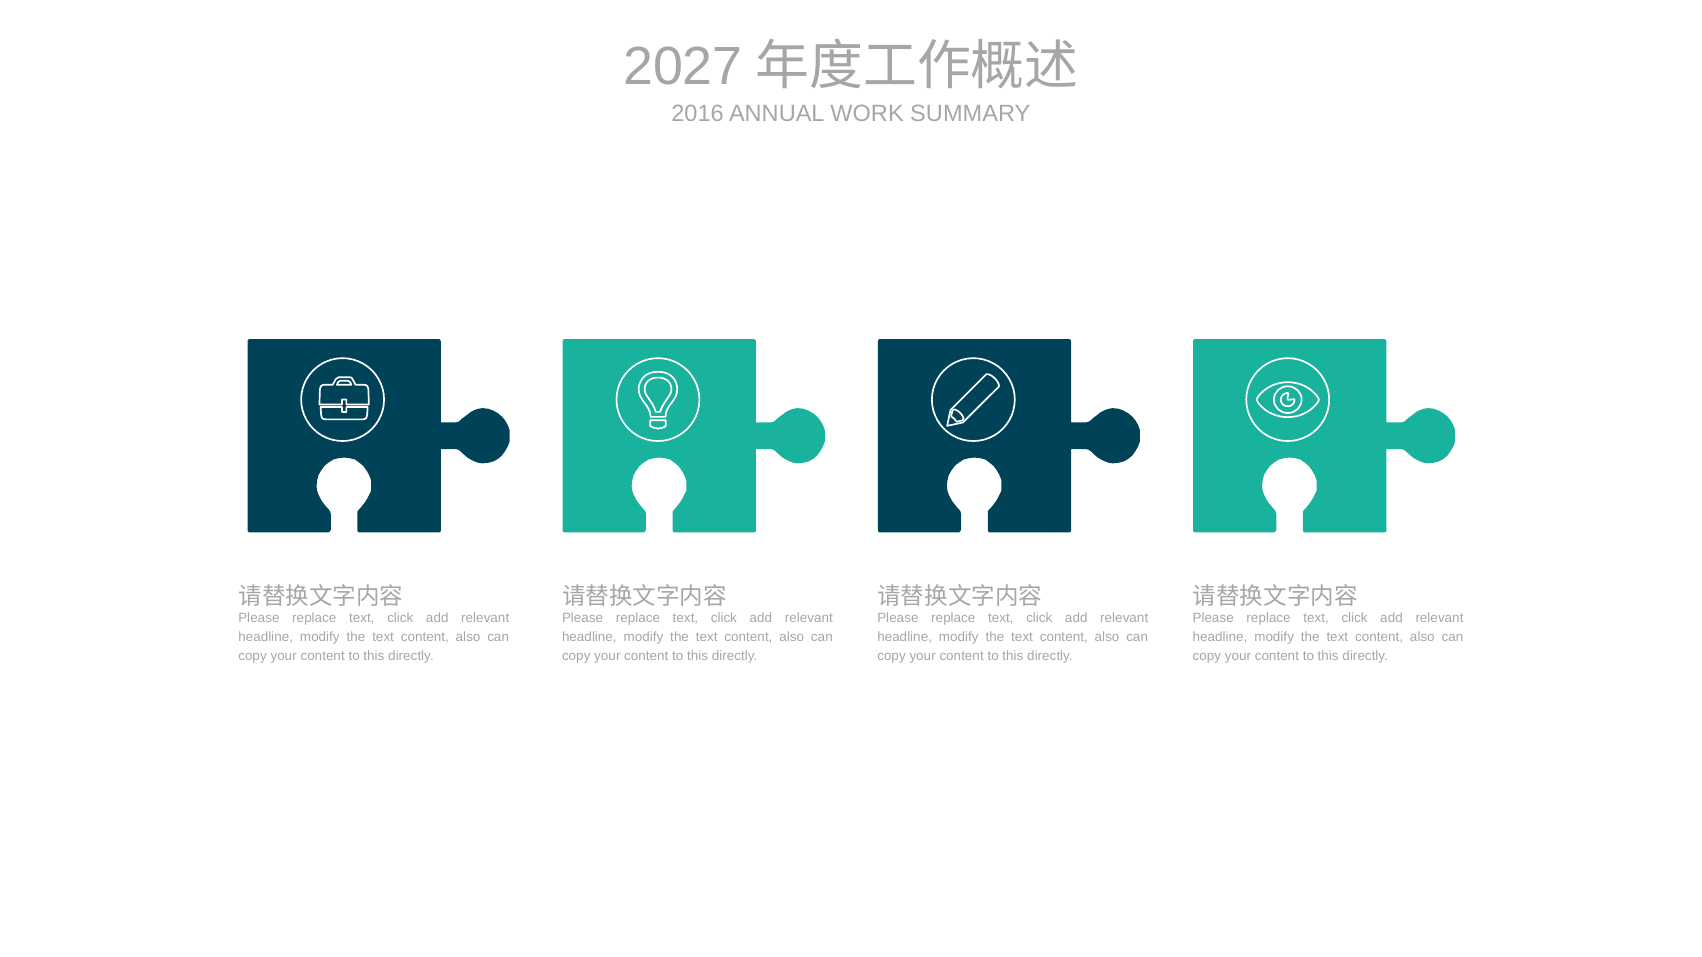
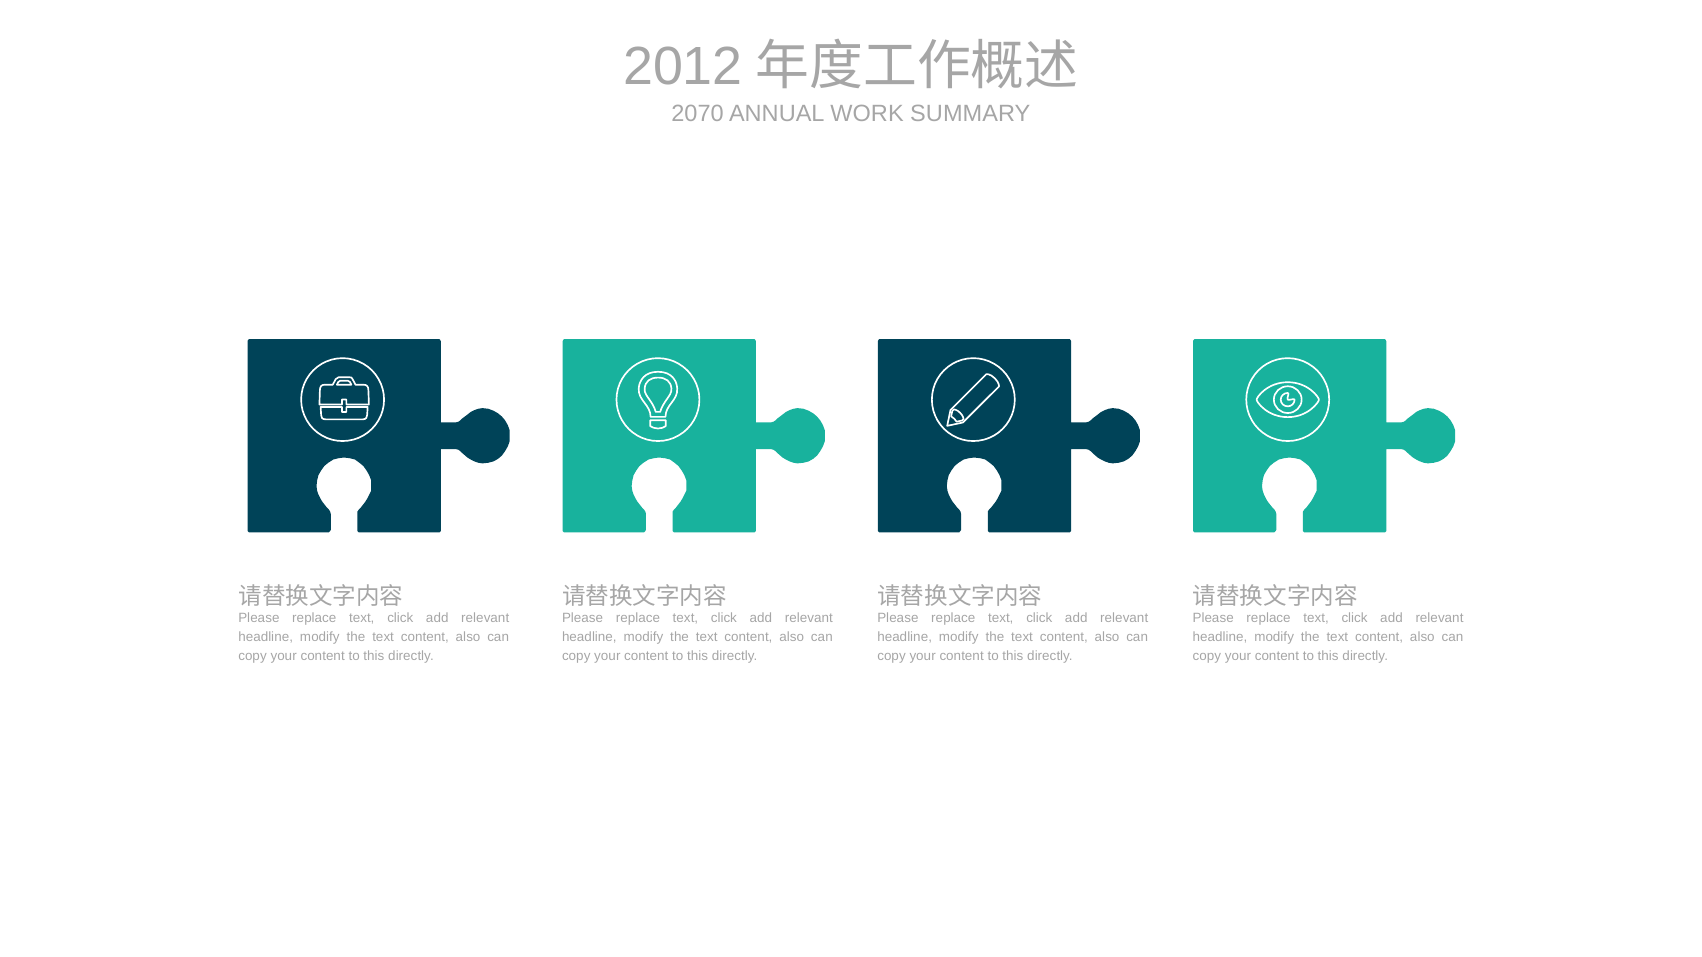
2027: 2027 -> 2012
2016: 2016 -> 2070
